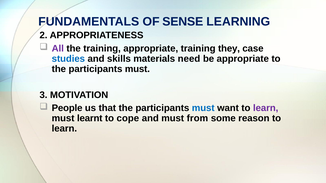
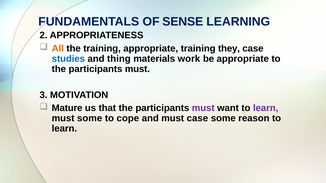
All colour: purple -> orange
skills: skills -> thing
need: need -> work
People: People -> Mature
must at (203, 108) colour: blue -> purple
must learnt: learnt -> some
must from: from -> case
